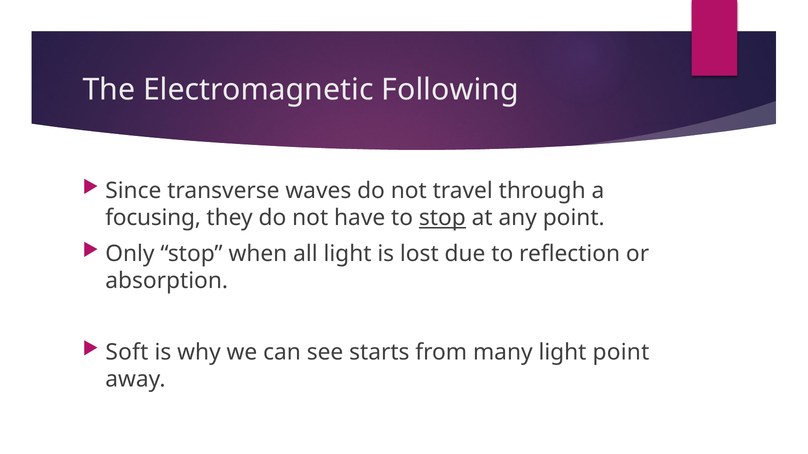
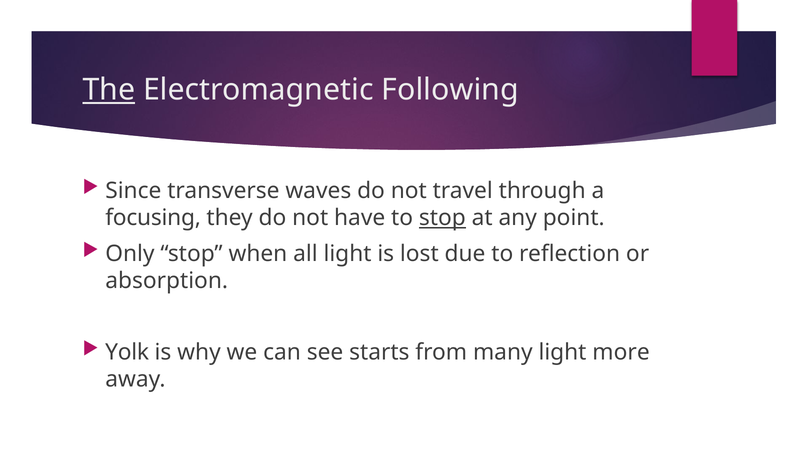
The underline: none -> present
Soft: Soft -> Yolk
light point: point -> more
